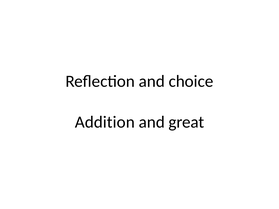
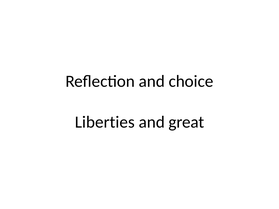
Addition: Addition -> Liberties
